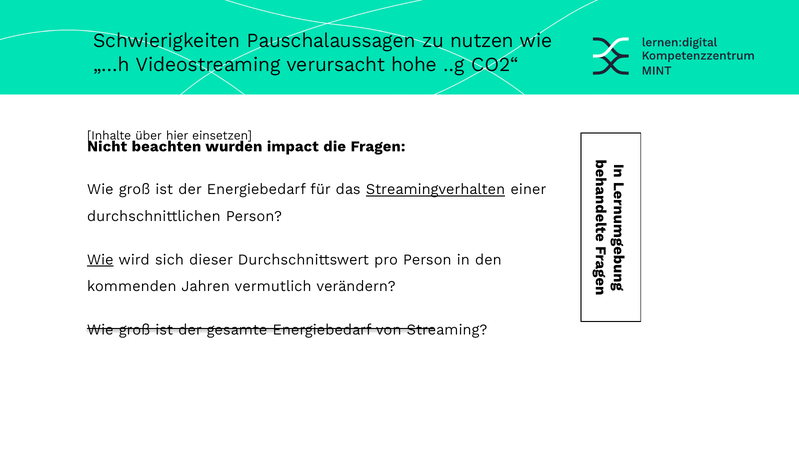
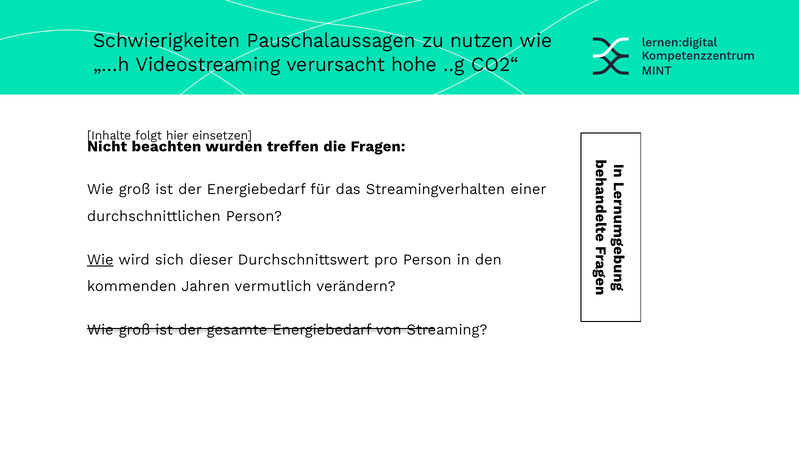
über: über -> folgt
impact: impact -> treffen
Streamingverhalten underline: present -> none
